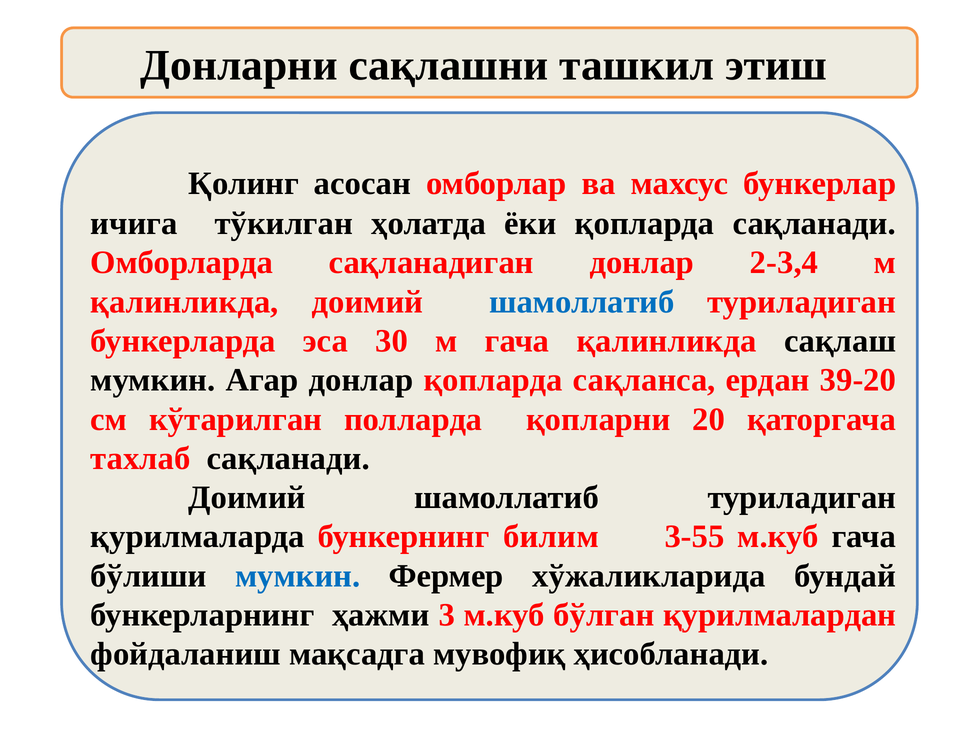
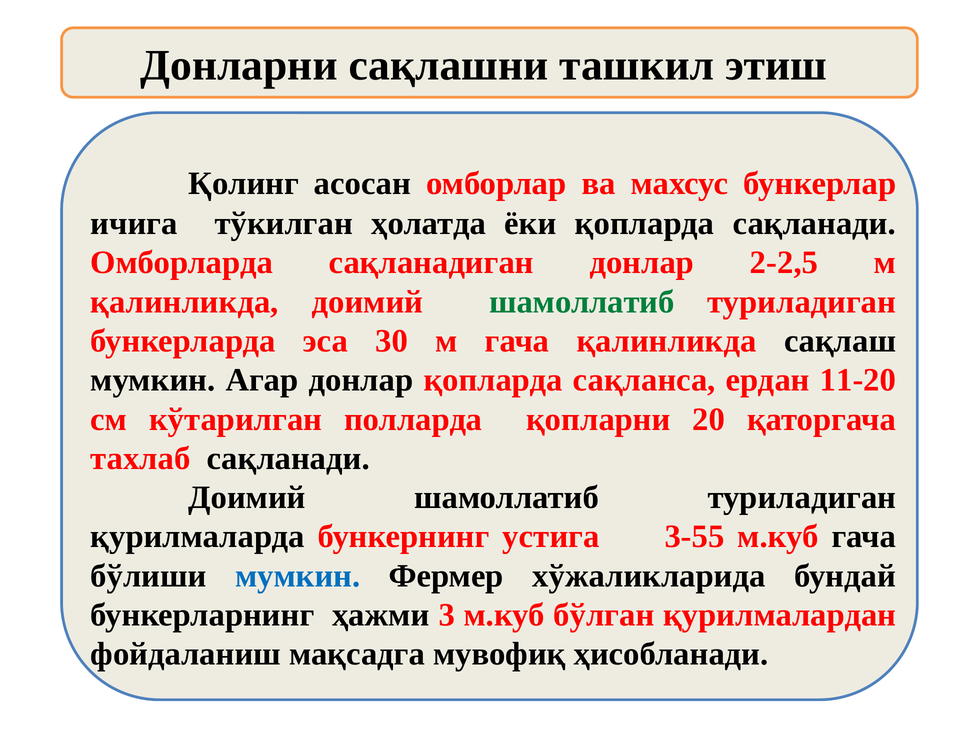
2-3,4: 2-3,4 -> 2-2,5
шамоллатиб at (582, 302) colour: blue -> green
39-20: 39-20 -> 11-20
билим: билим -> устига
